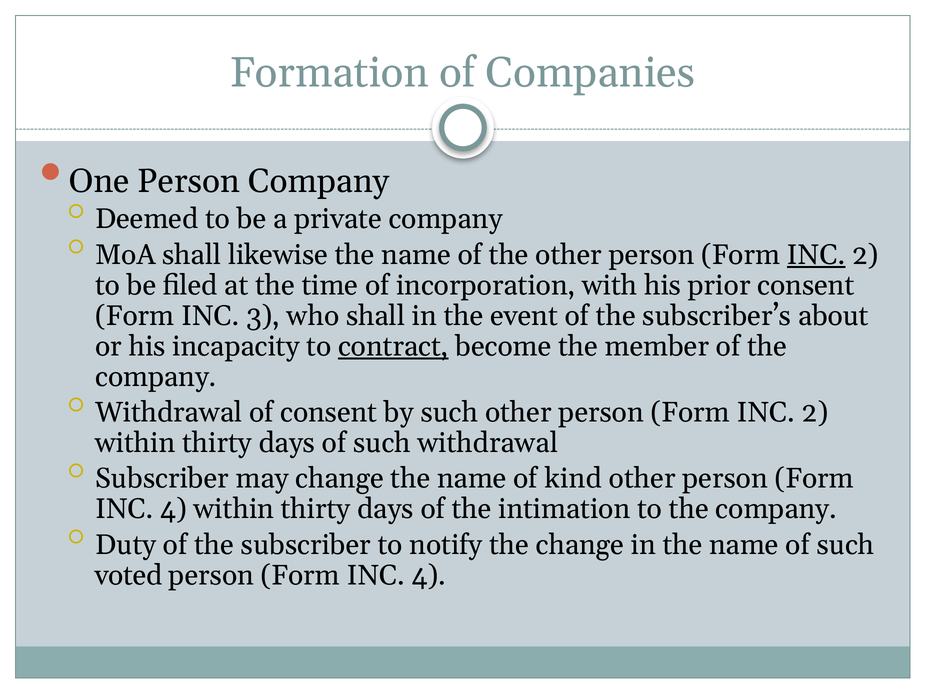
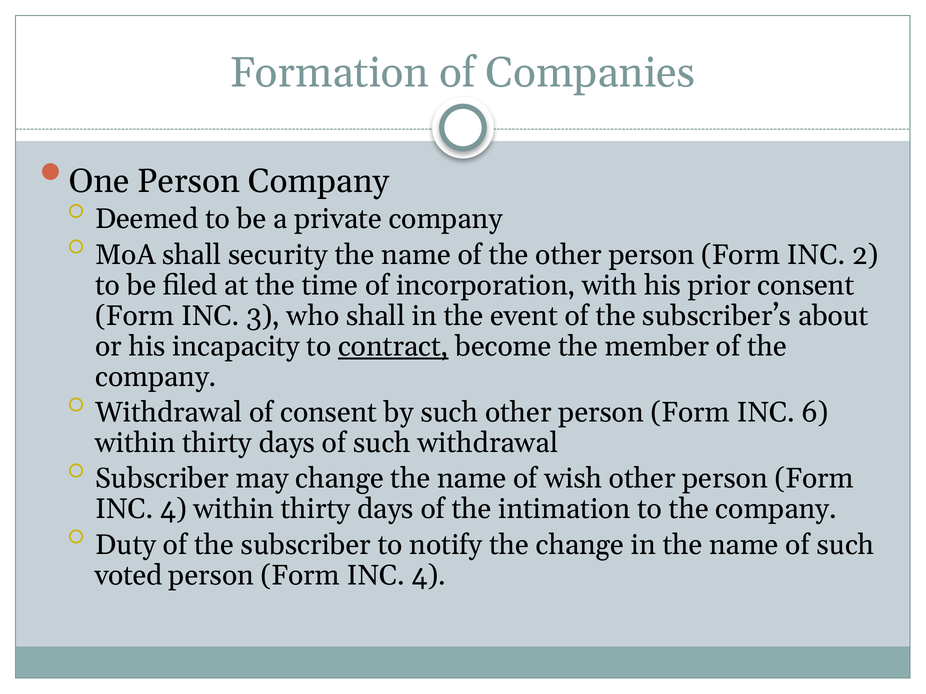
likewise: likewise -> security
INC at (816, 255) underline: present -> none
2 at (815, 413): 2 -> 6
kind: kind -> wish
